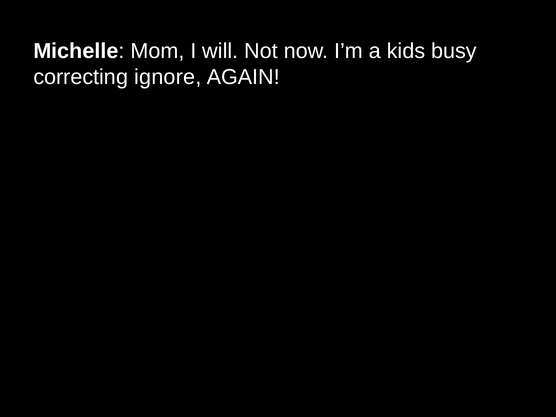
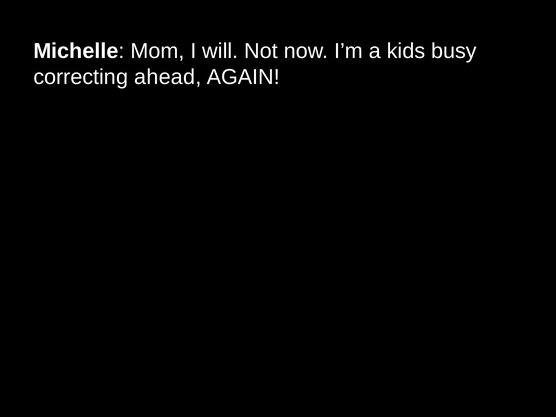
ignore: ignore -> ahead
